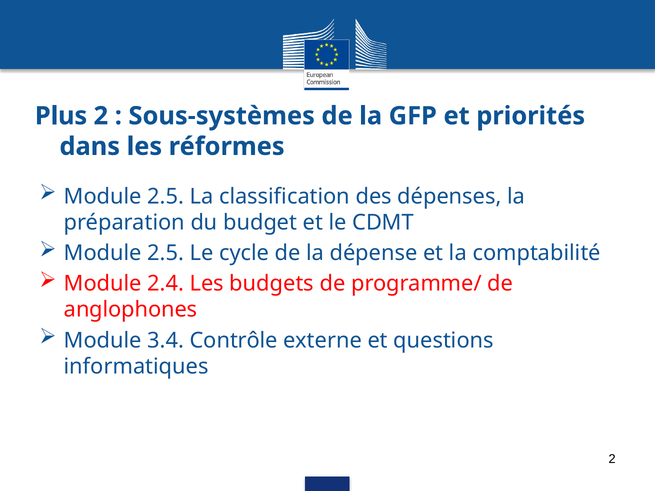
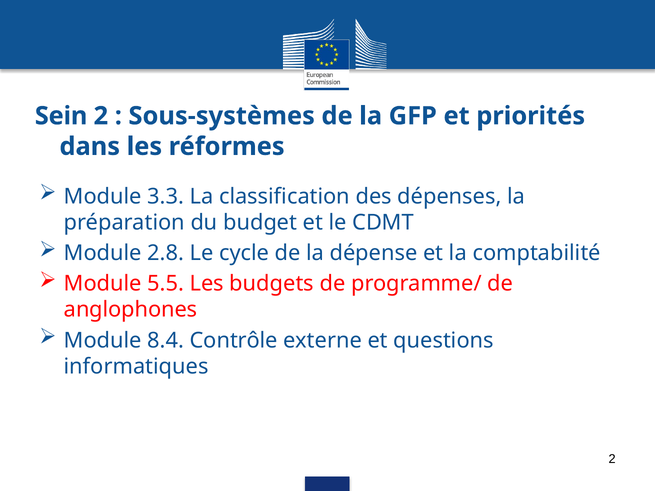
Plus: Plus -> Sein
2.5 at (166, 196): 2.5 -> 3.3
2.5 at (166, 253): 2.5 -> 2.8
2.4: 2.4 -> 5.5
3.4: 3.4 -> 8.4
